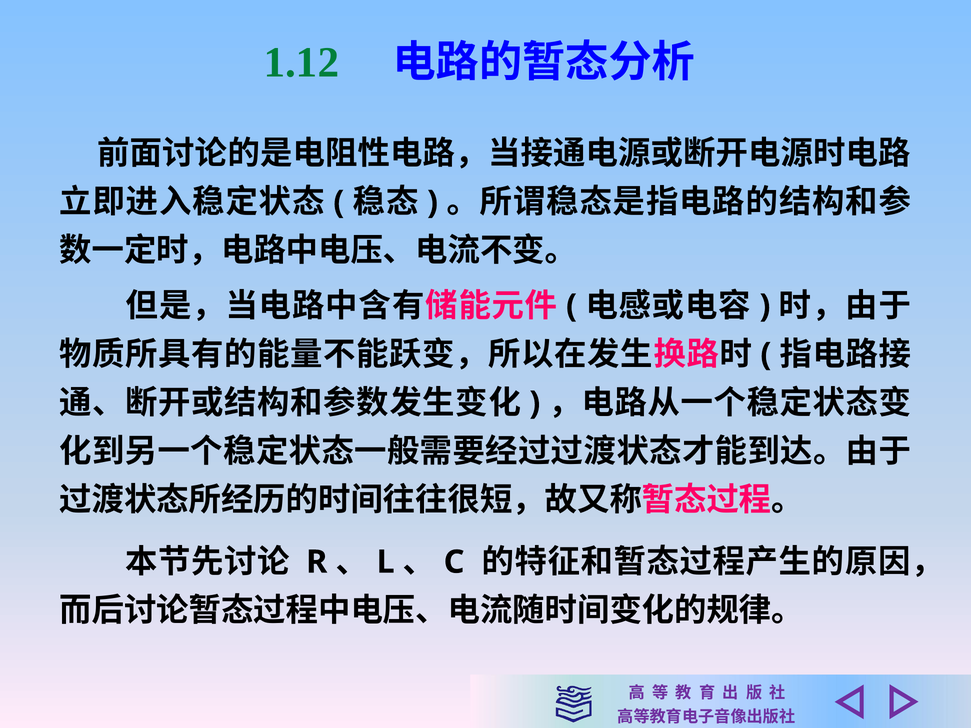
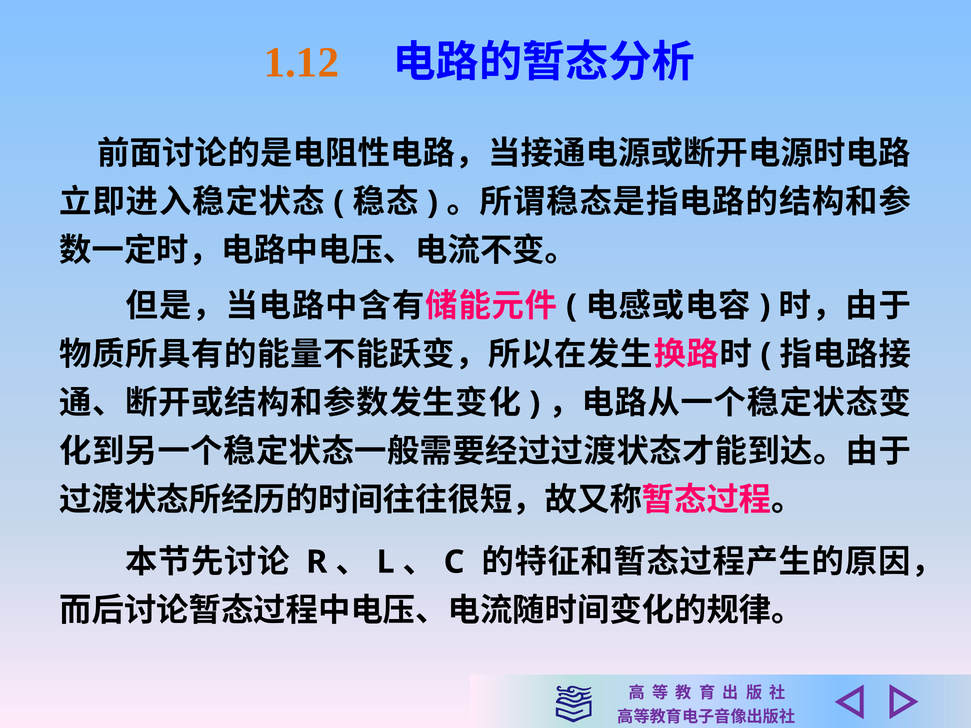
1.12 colour: green -> orange
